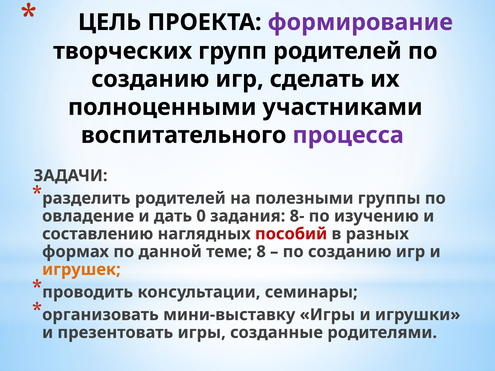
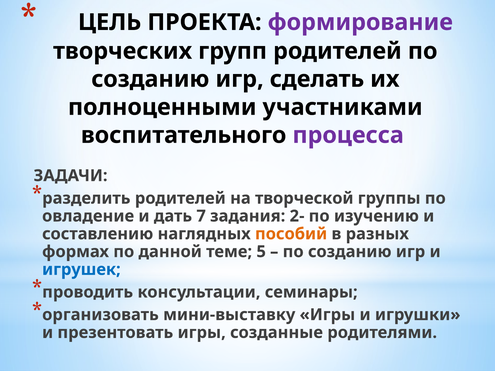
полезными: полезными -> творческой
0: 0 -> 7
8-: 8- -> 2-
пособий colour: red -> orange
8: 8 -> 5
игрушек colour: orange -> blue
